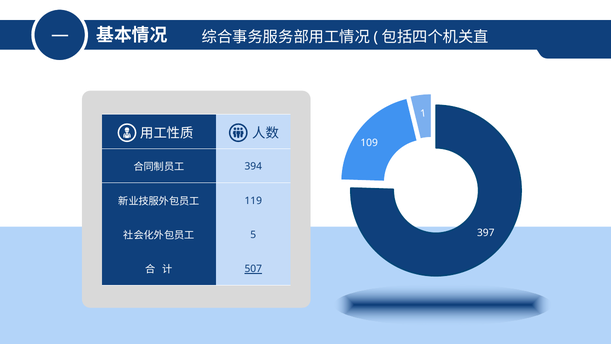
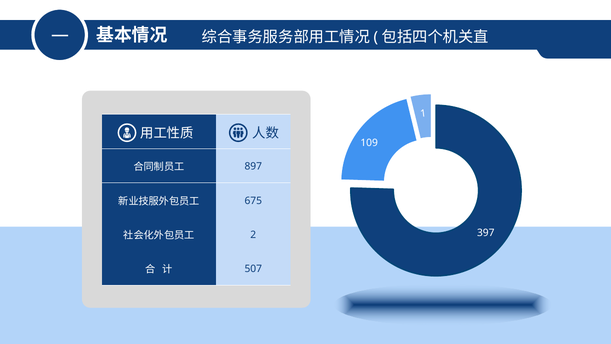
394: 394 -> 897
119: 119 -> 675
5: 5 -> 2
507 underline: present -> none
